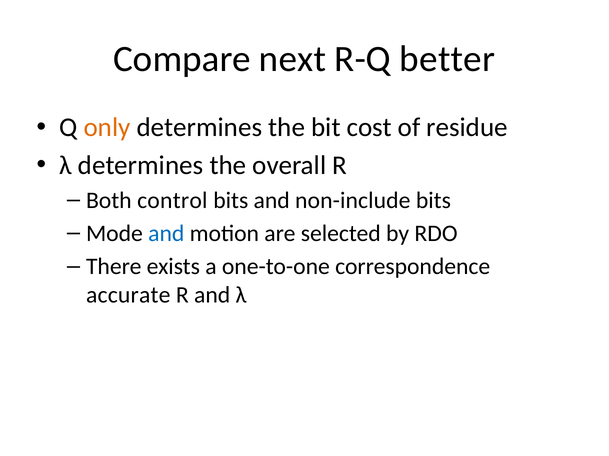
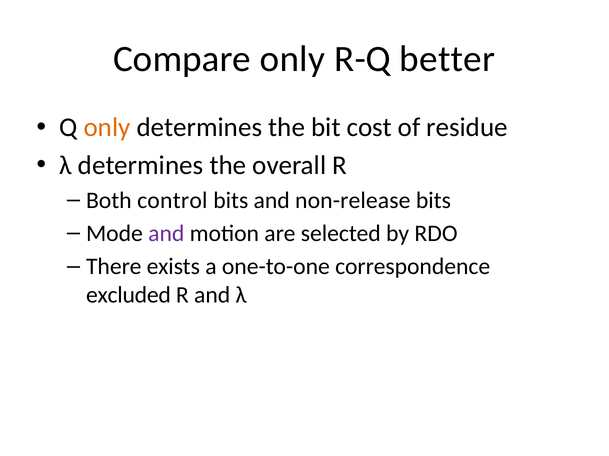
Compare next: next -> only
non-include: non-include -> non-release
and at (166, 234) colour: blue -> purple
accurate: accurate -> excluded
